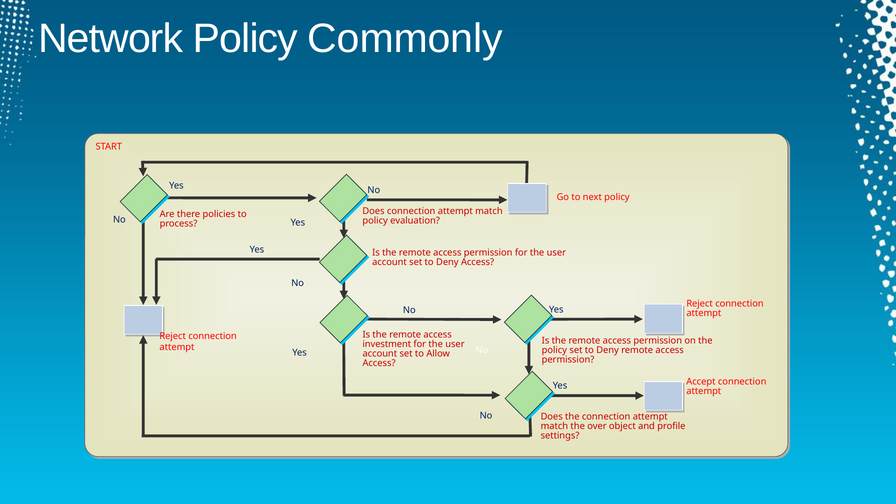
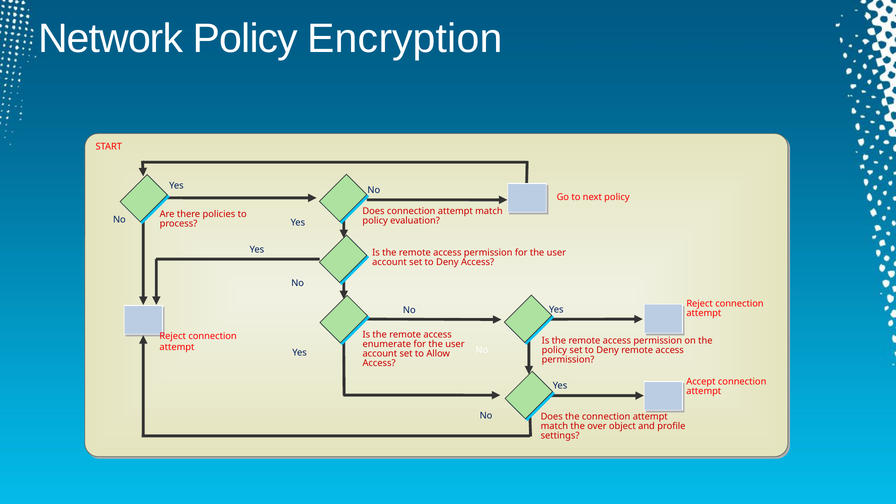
Commonly: Commonly -> Encryption
investment: investment -> enumerate
